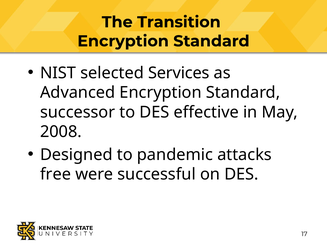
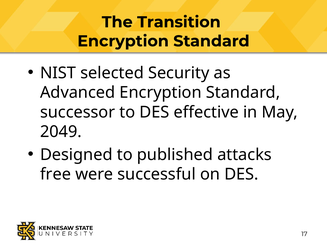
Services: Services -> Security
2008: 2008 -> 2049
pandemic: pandemic -> published
